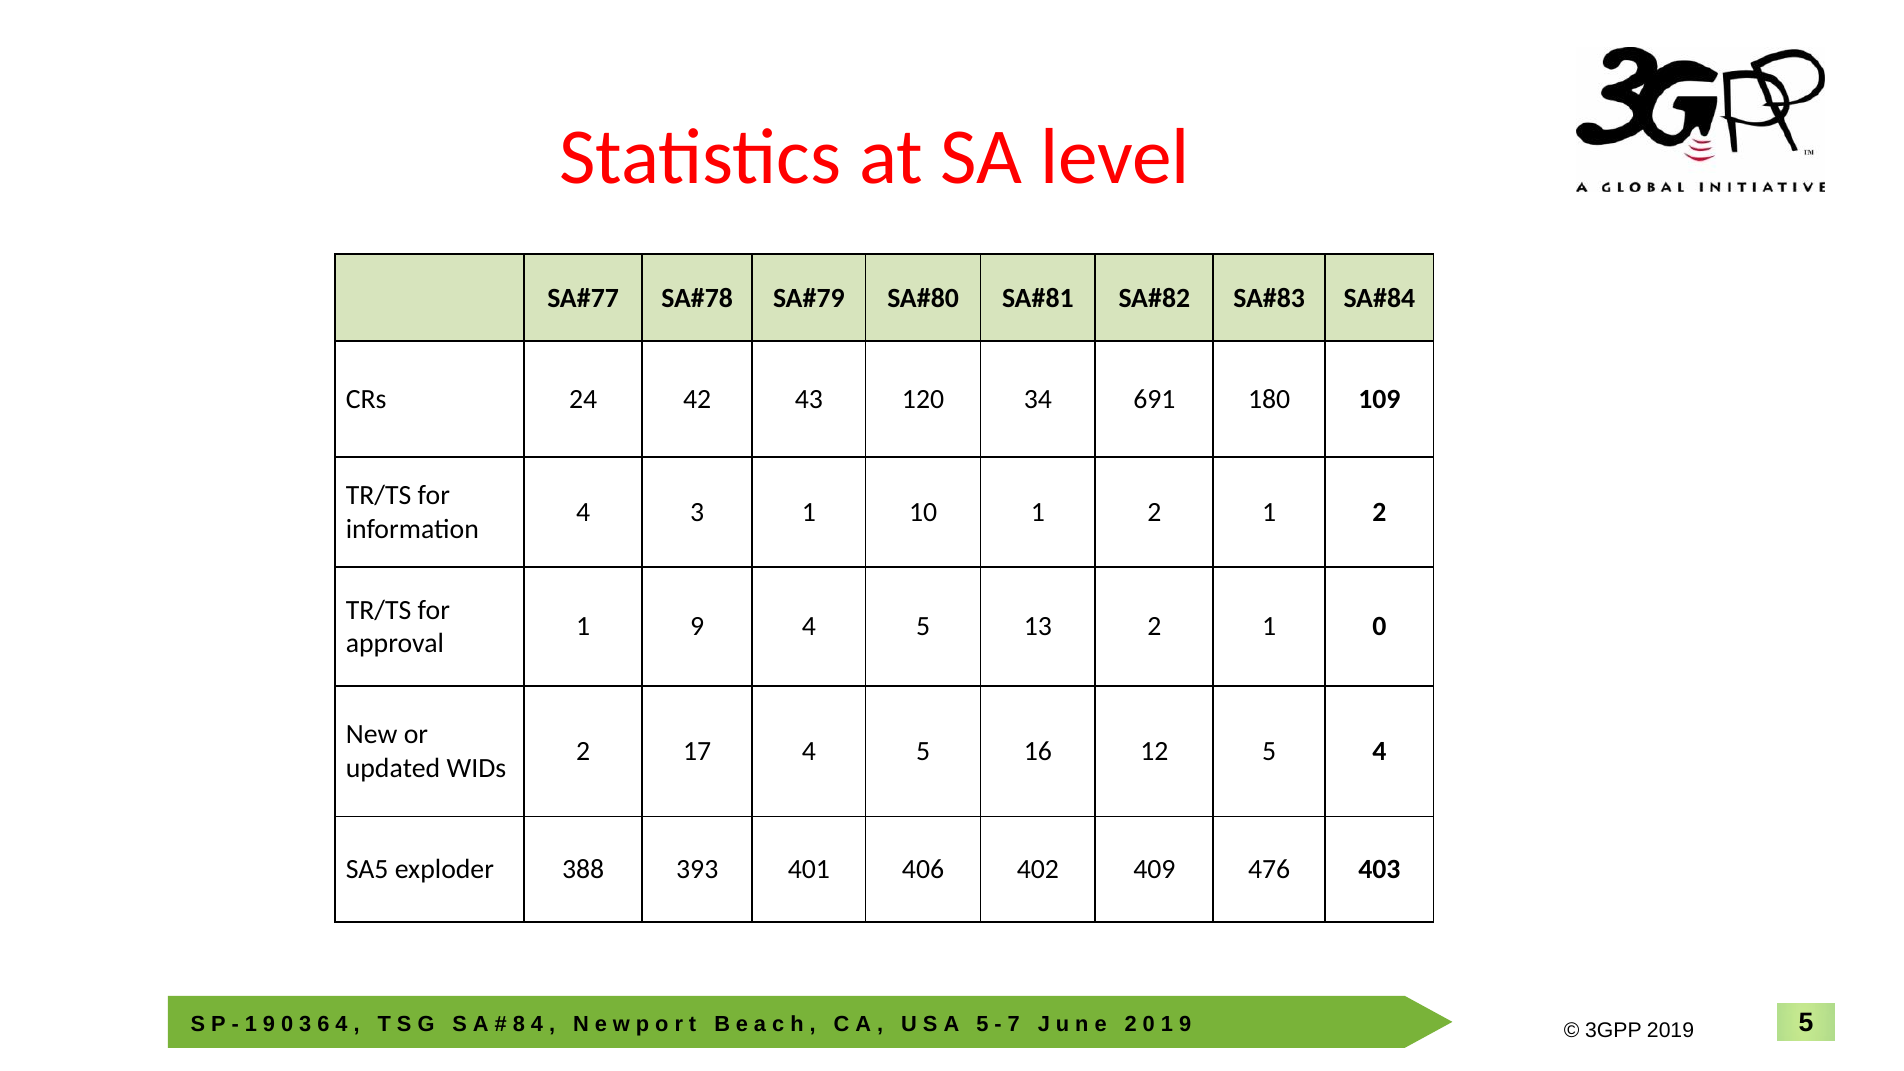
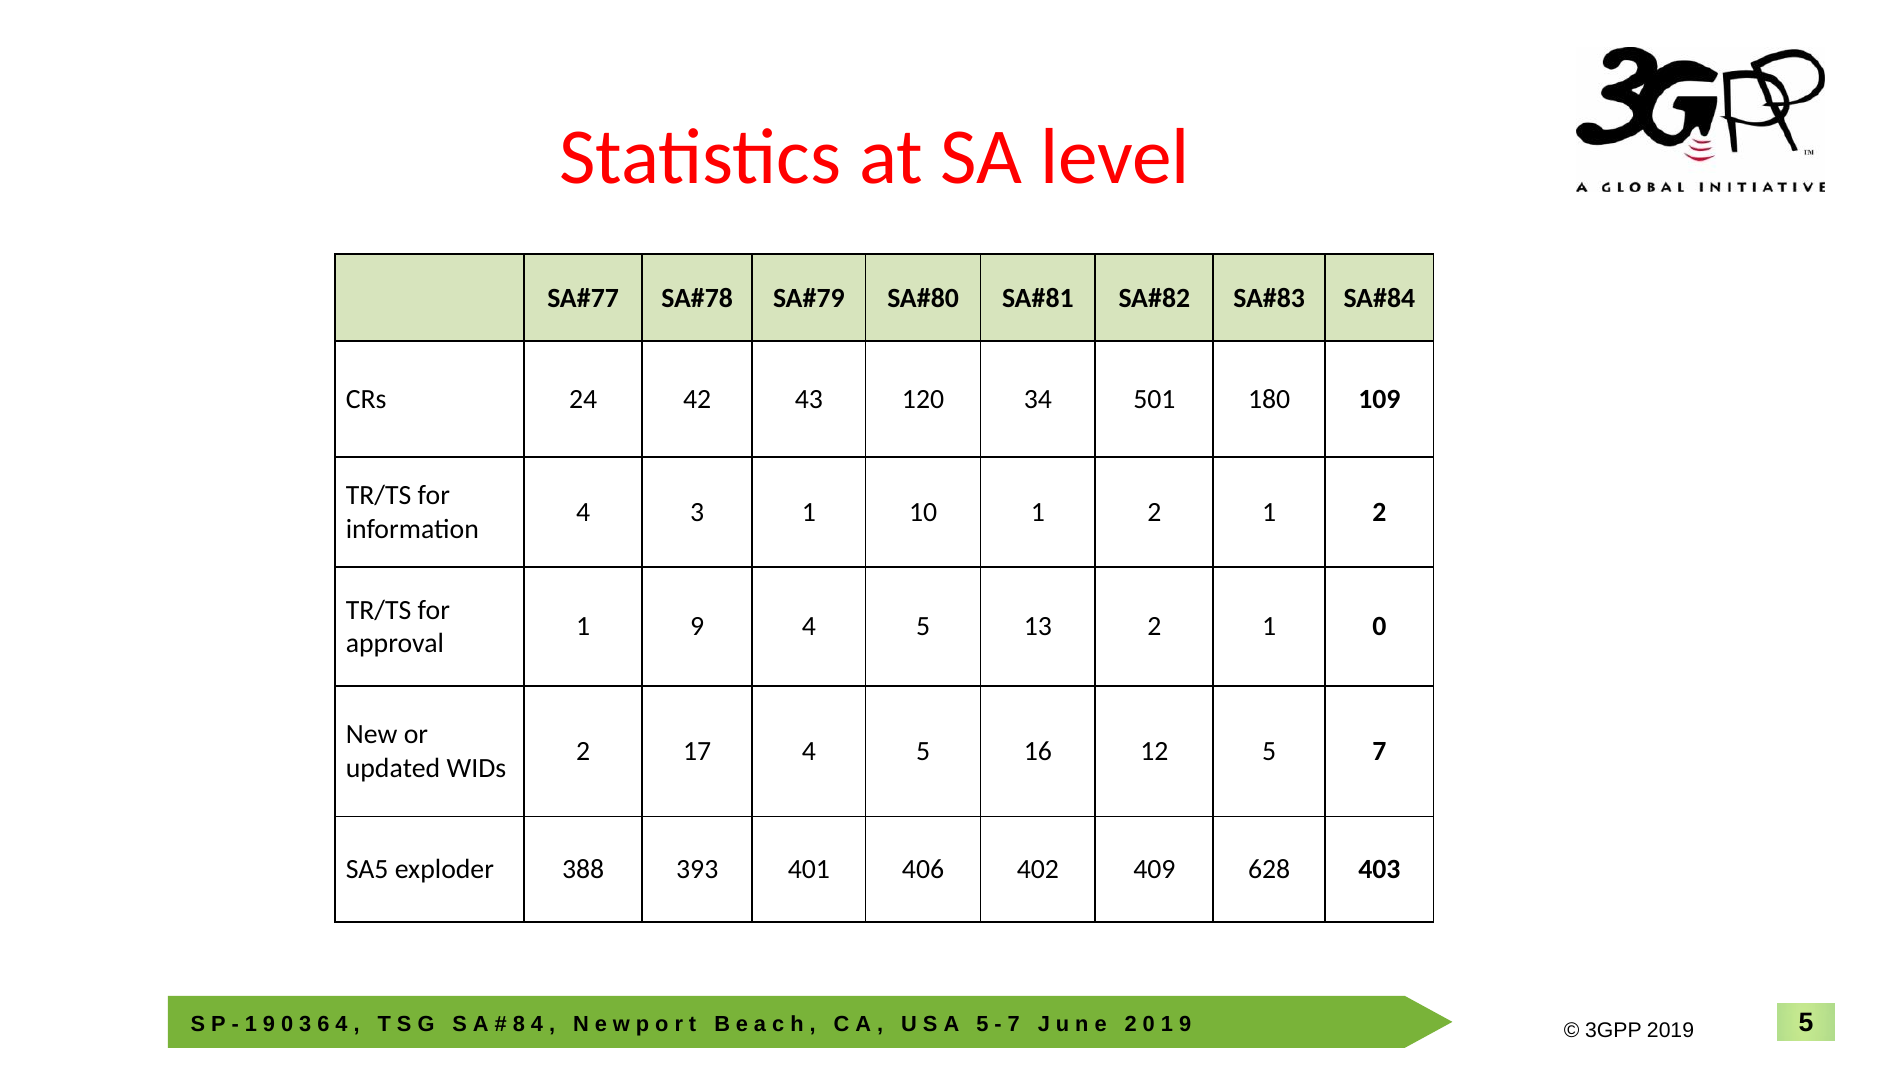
691: 691 -> 501
5 4: 4 -> 7
476: 476 -> 628
